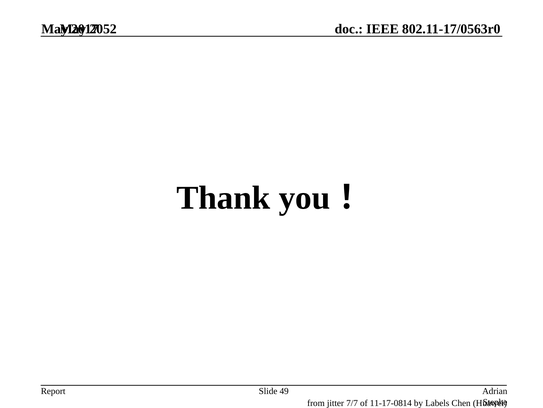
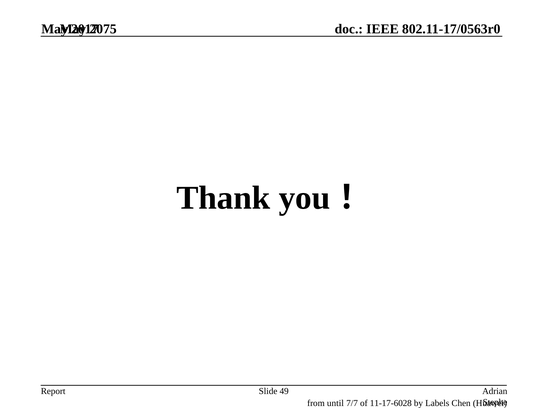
2052: 2052 -> 2075
jitter: jitter -> until
11-17-0814: 11-17-0814 -> 11-17-6028
